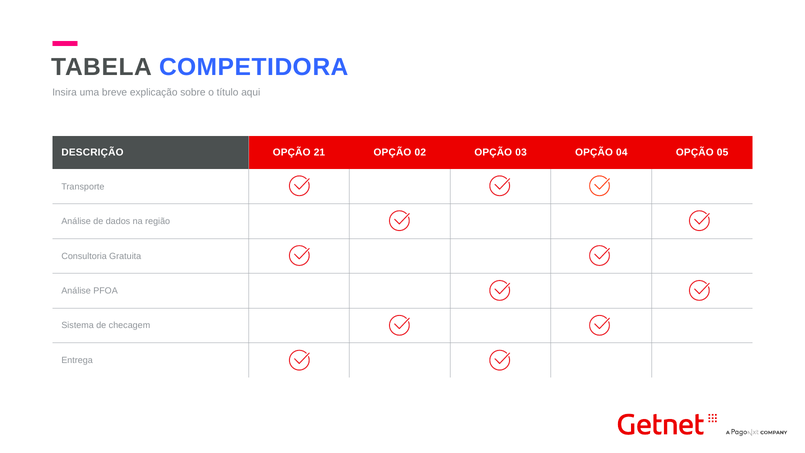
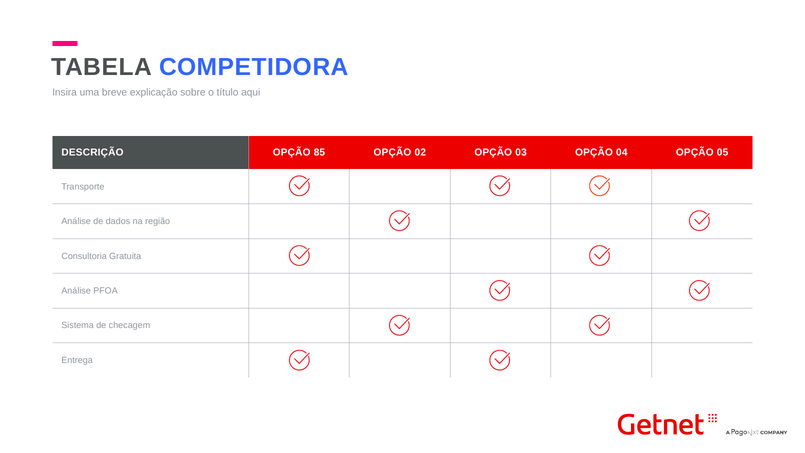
21: 21 -> 85
